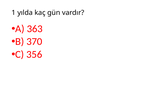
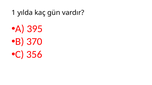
363: 363 -> 395
